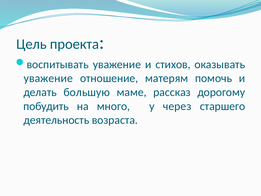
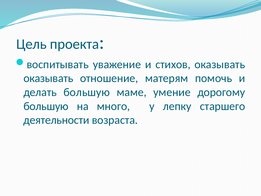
уважение at (48, 78): уважение -> оказывать
рассказ: рассказ -> умение
побудить at (46, 106): побудить -> большую
через: через -> лепку
деятельность: деятельность -> деятельности
